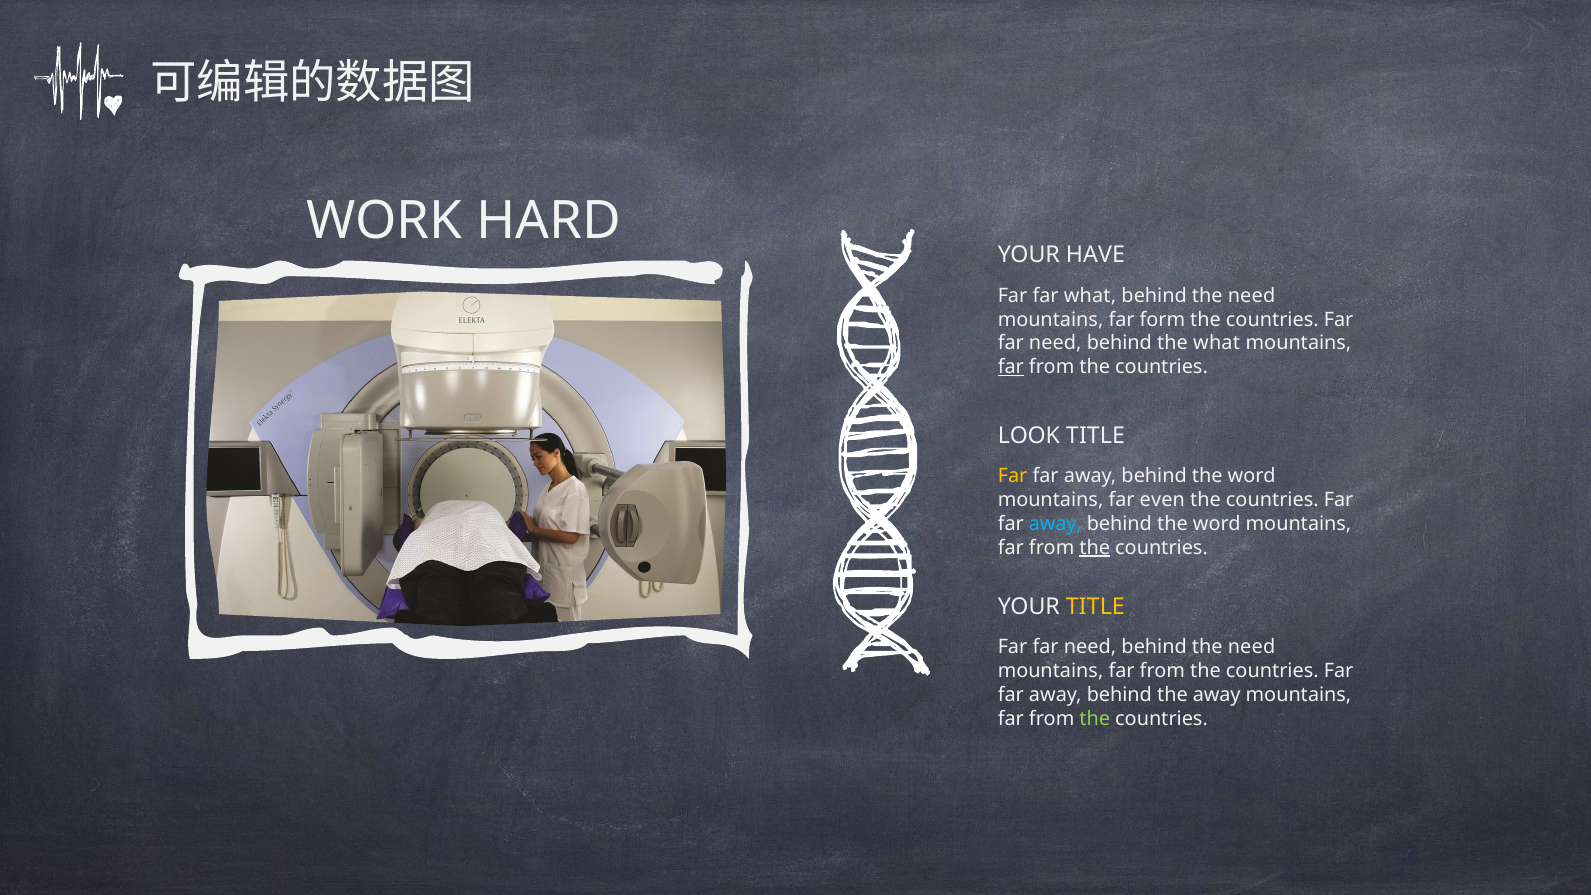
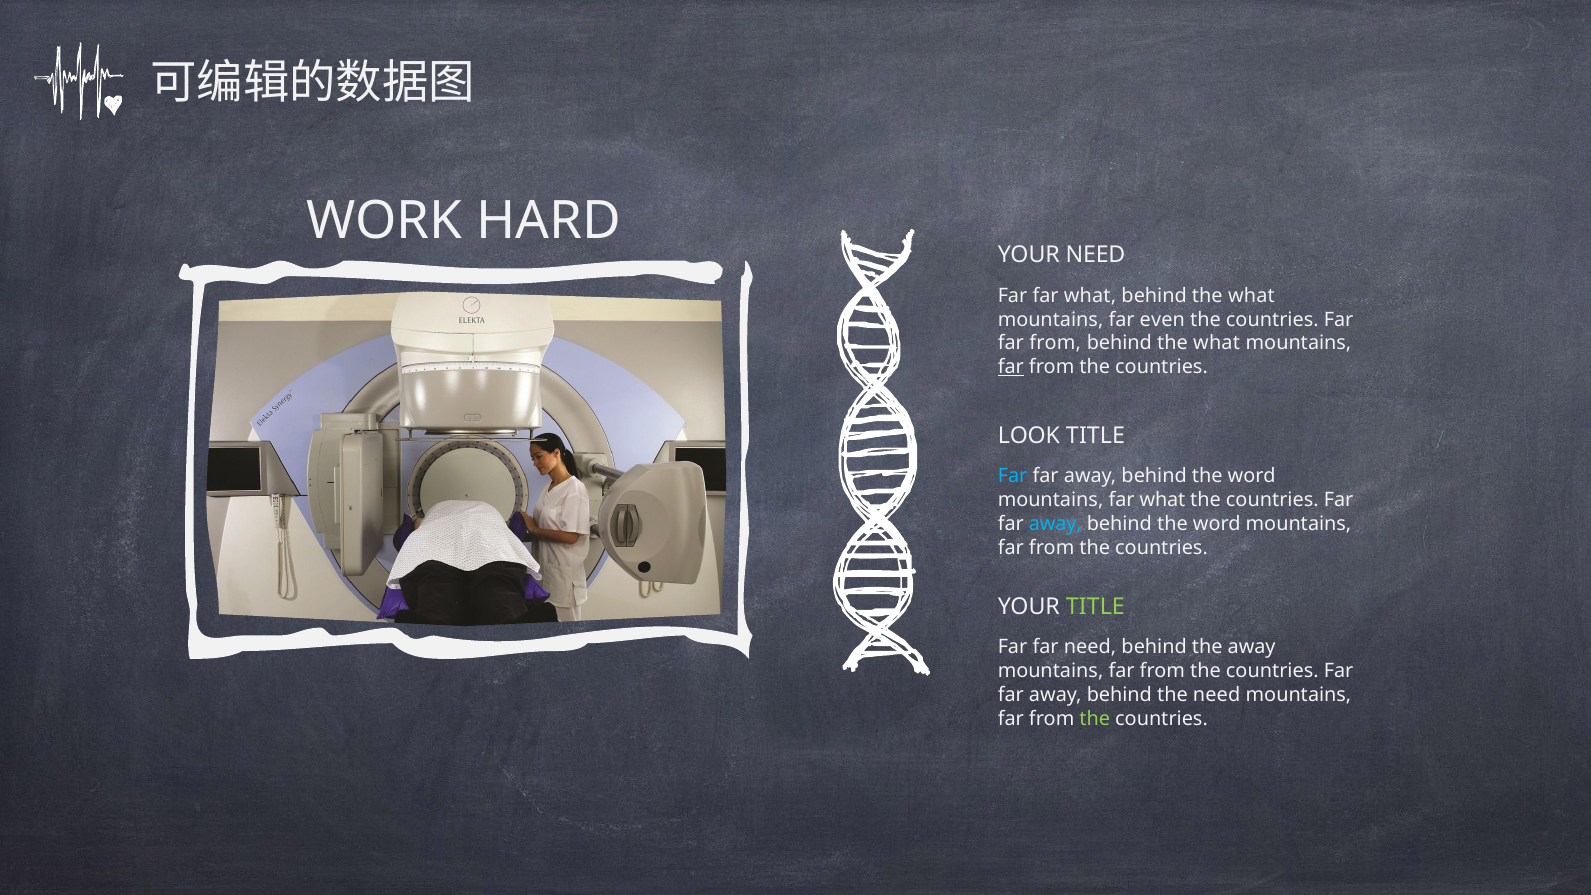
YOUR HAVE: HAVE -> NEED
need at (1252, 296): need -> what
form: form -> even
need at (1055, 343): need -> from
Far at (1013, 476) colour: yellow -> light blue
mountains far even: even -> what
the at (1095, 547) underline: present -> none
TITLE at (1095, 607) colour: yellow -> light green
need at (1252, 647): need -> away
the away: away -> need
